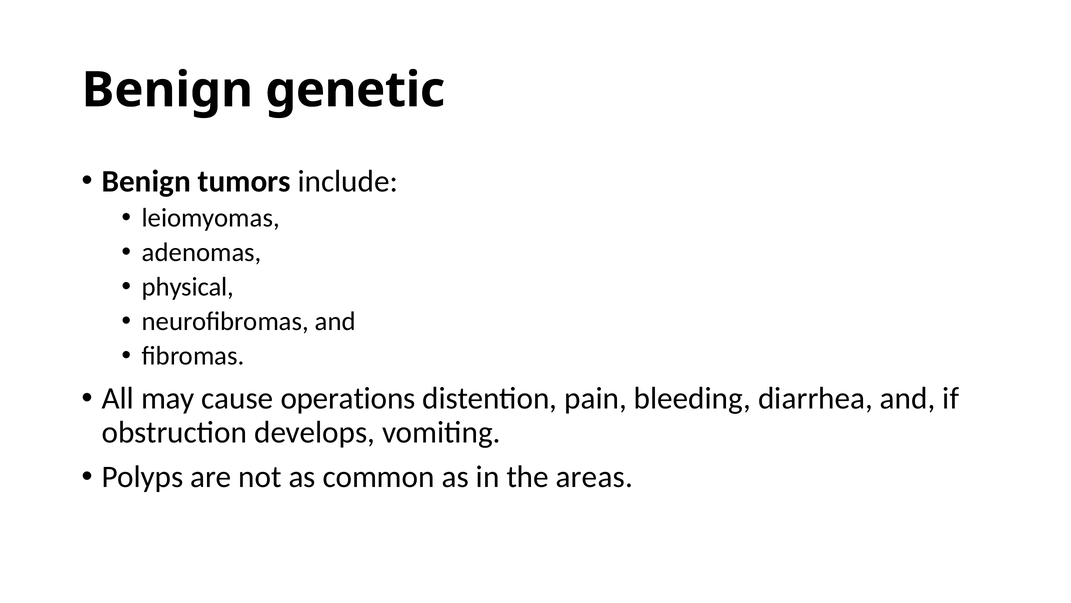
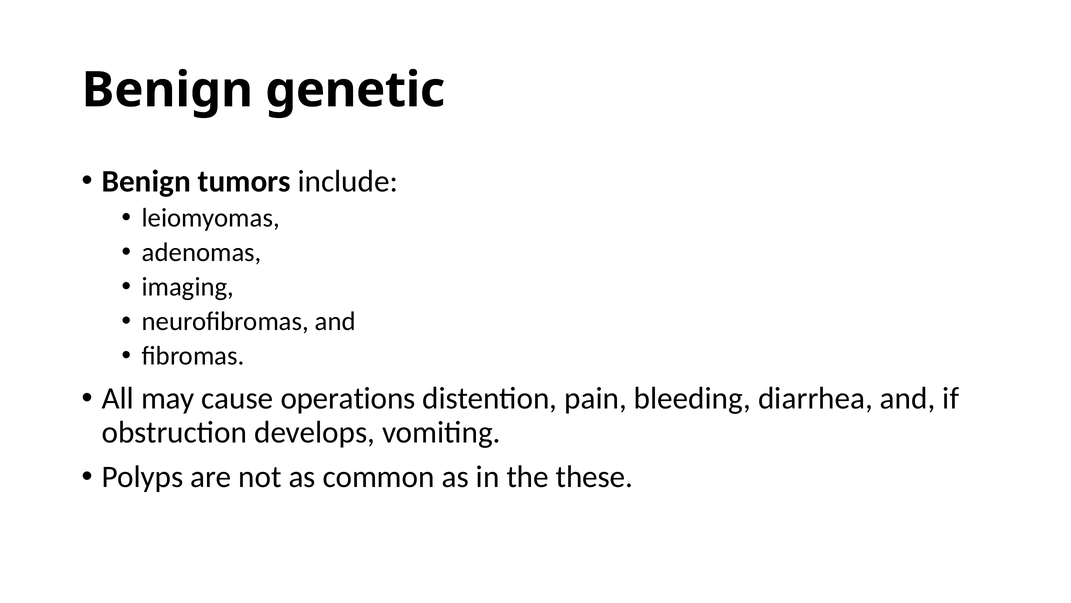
physical: physical -> imaging
areas: areas -> these
